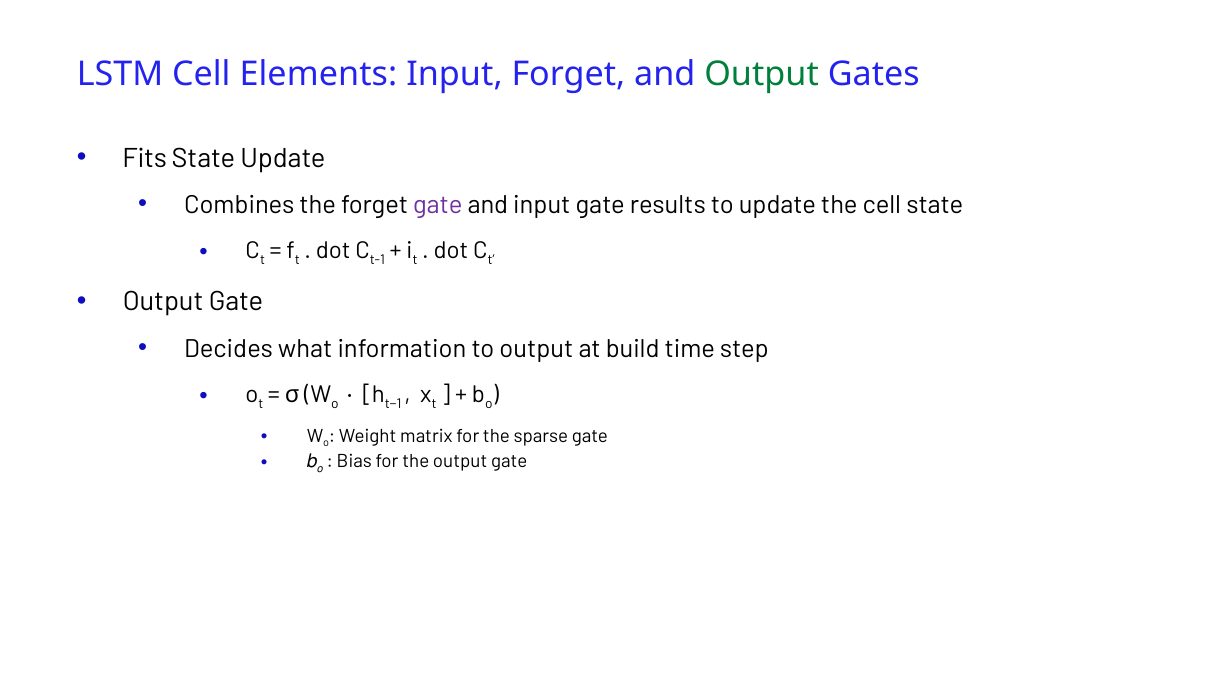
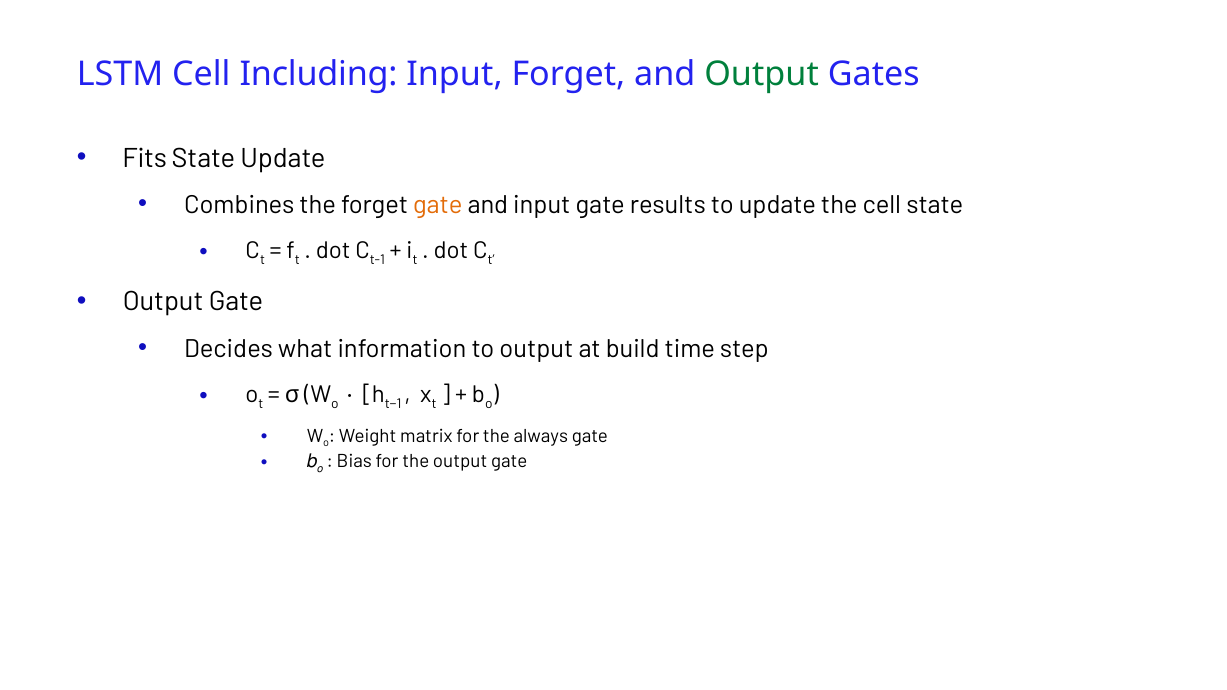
Elements: Elements -> Including
gate at (438, 205) colour: purple -> orange
sparse: sparse -> always
